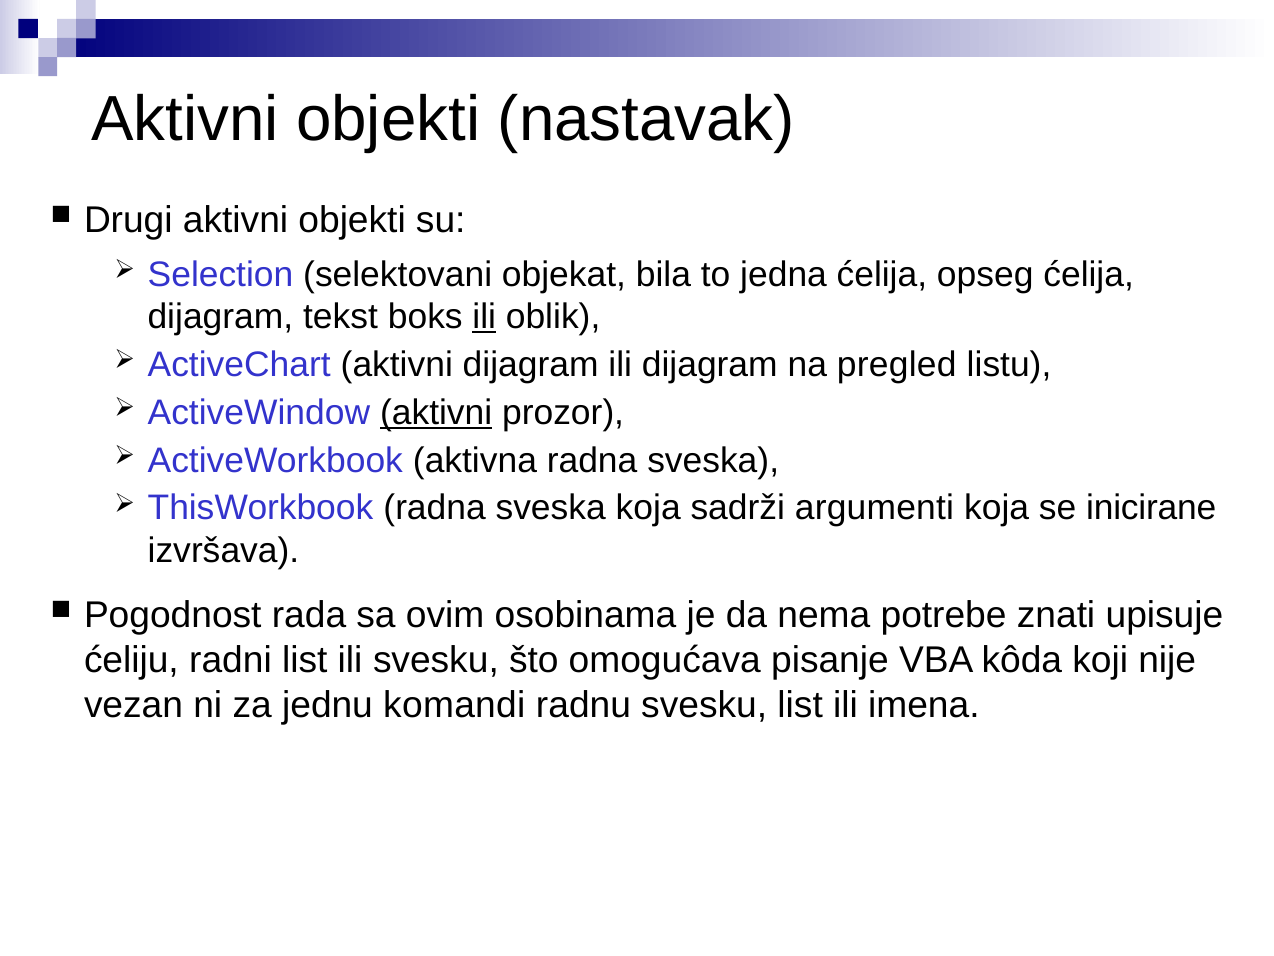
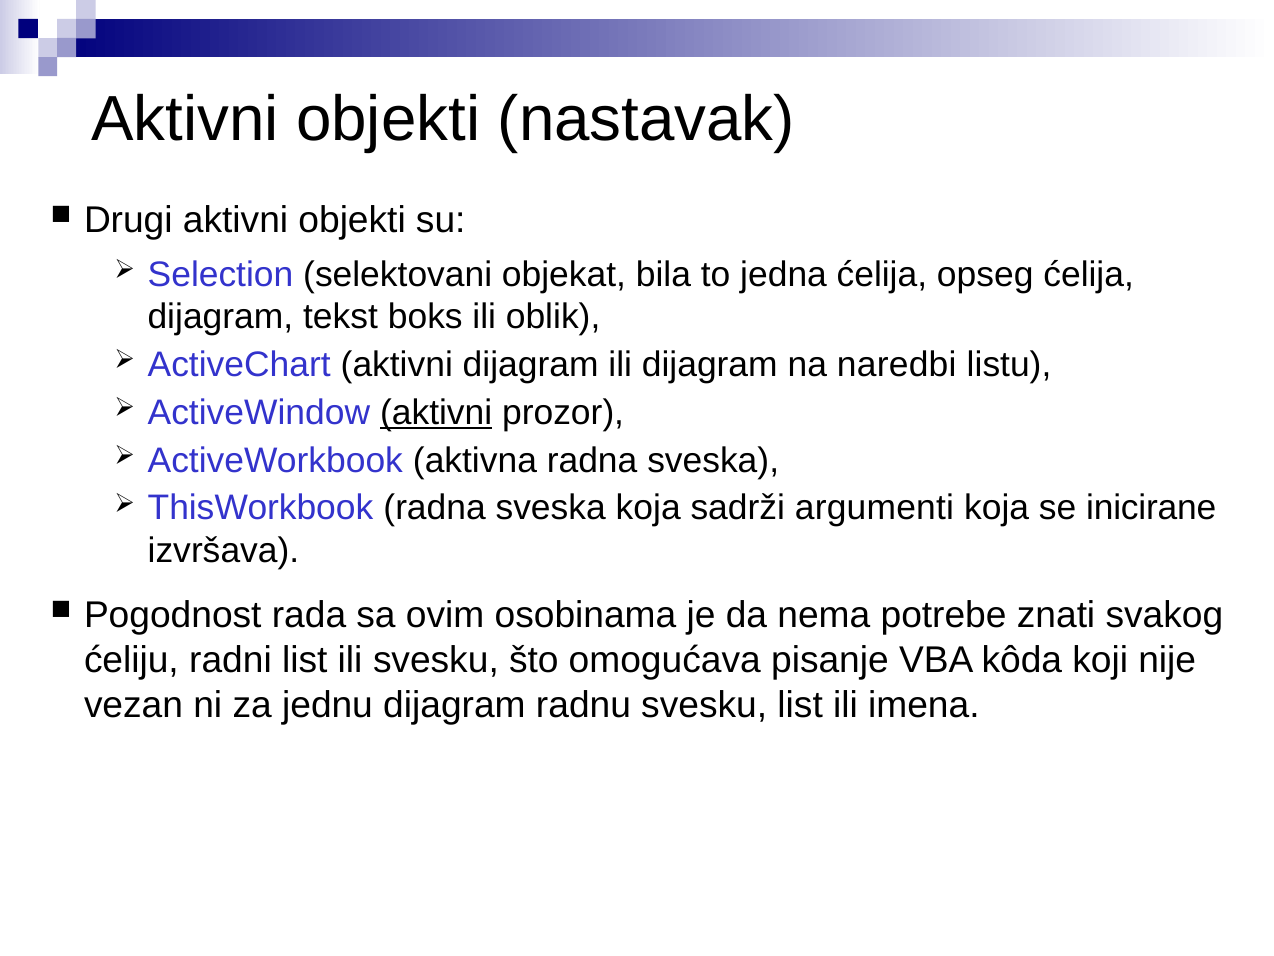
ili at (484, 317) underline: present -> none
pregled: pregled -> naredbi
upisuje: upisuje -> svakog
jednu komandi: komandi -> dijagram
